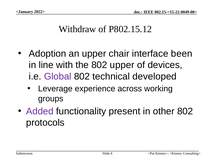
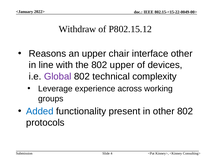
Adoption: Adoption -> Reasons
interface been: been -> other
developed: developed -> complexity
Added colour: purple -> blue
